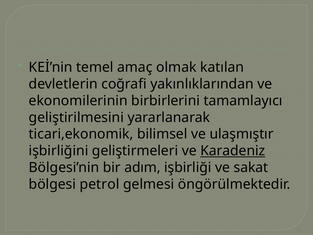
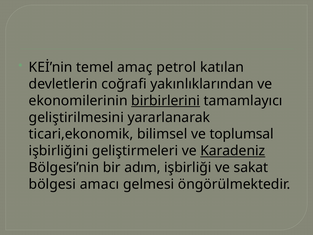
olmak: olmak -> petrol
birbirlerini underline: none -> present
ulaşmıştır: ulaşmıştır -> toplumsal
petrol: petrol -> amacı
